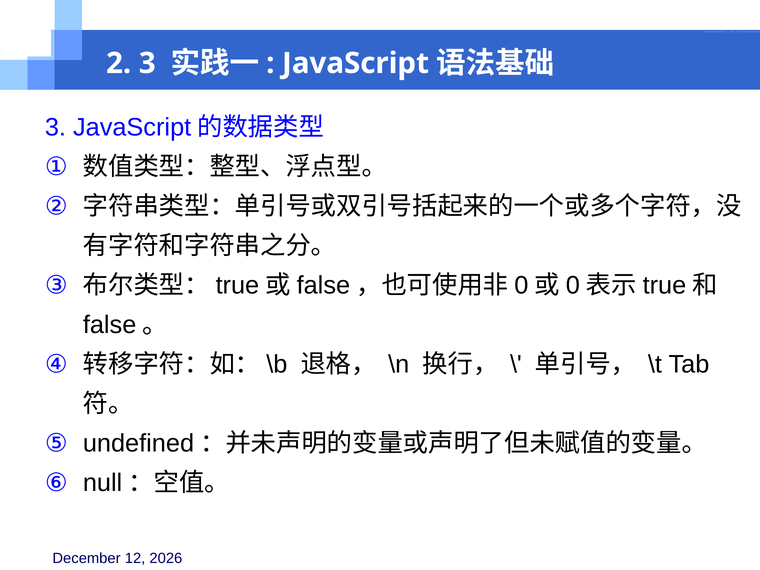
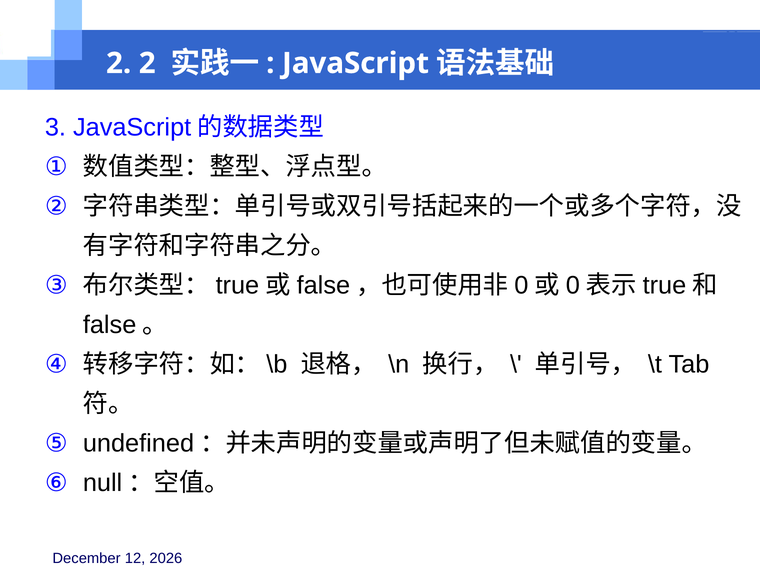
2 3: 3 -> 2
